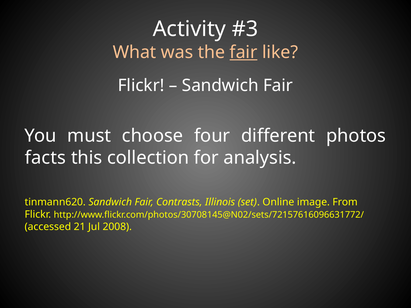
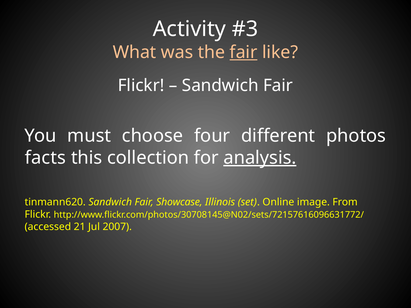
analysis underline: none -> present
Contrasts: Contrasts -> Showcase
2008: 2008 -> 2007
